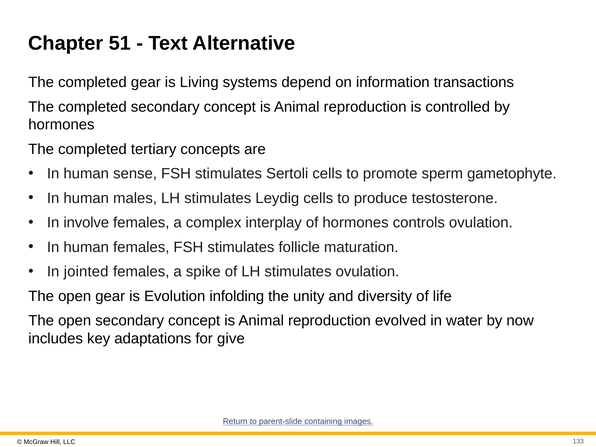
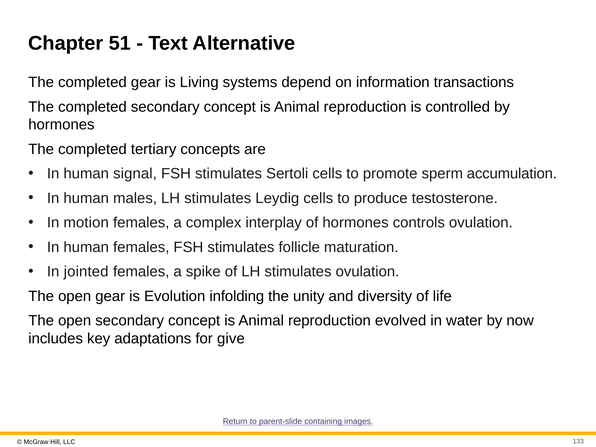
sense: sense -> signal
gametophyte: gametophyte -> accumulation
involve: involve -> motion
